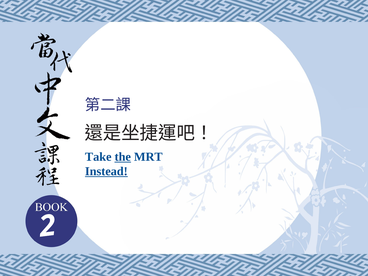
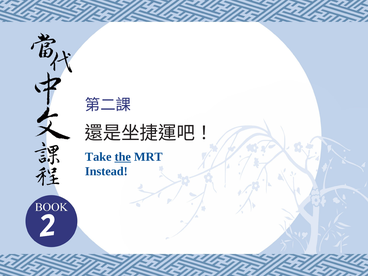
Instead underline: present -> none
